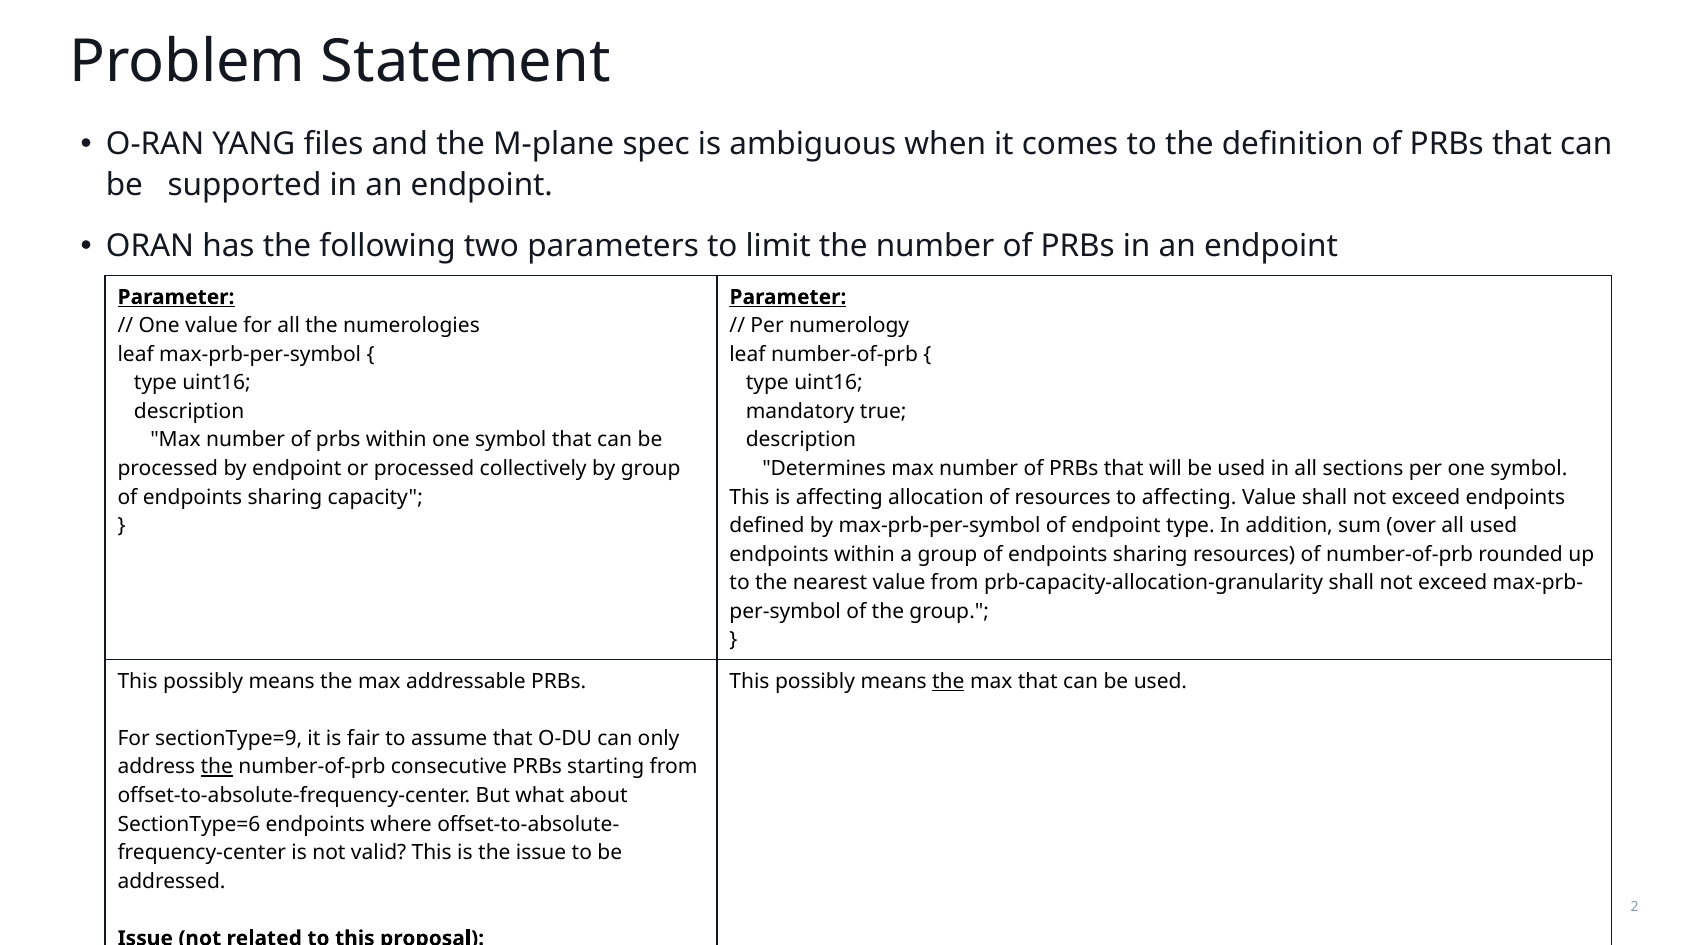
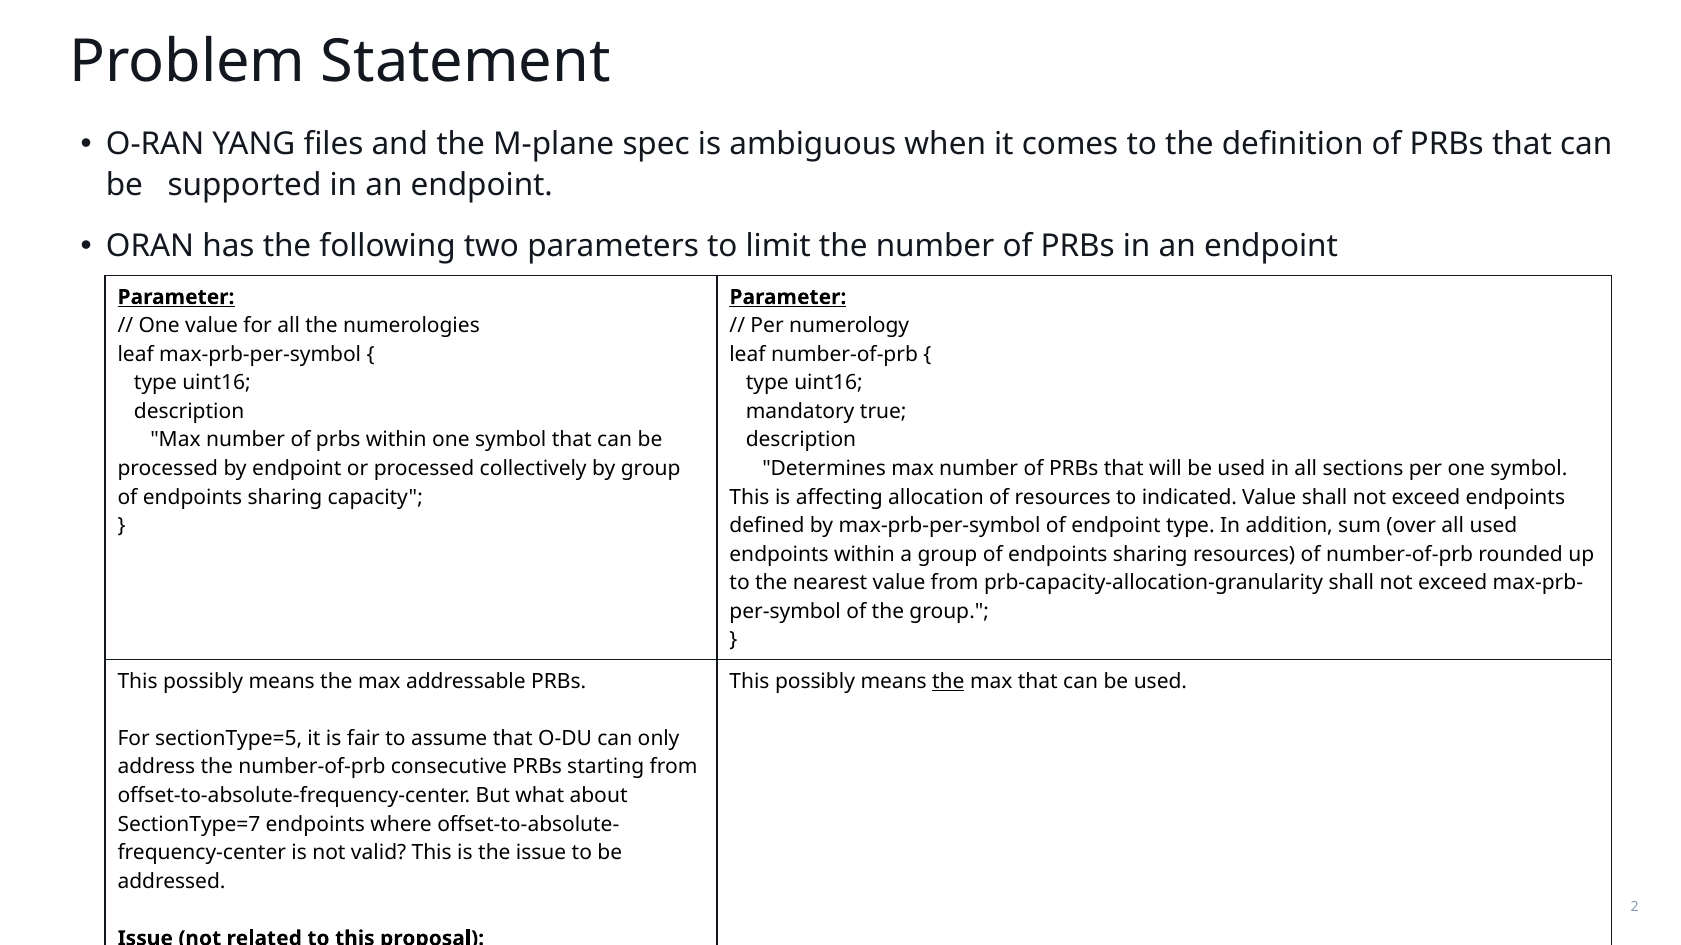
to affecting: affecting -> indicated
sectionType=9: sectionType=9 -> sectionType=5
the at (217, 767) underline: present -> none
SectionType=6: SectionType=6 -> SectionType=7
